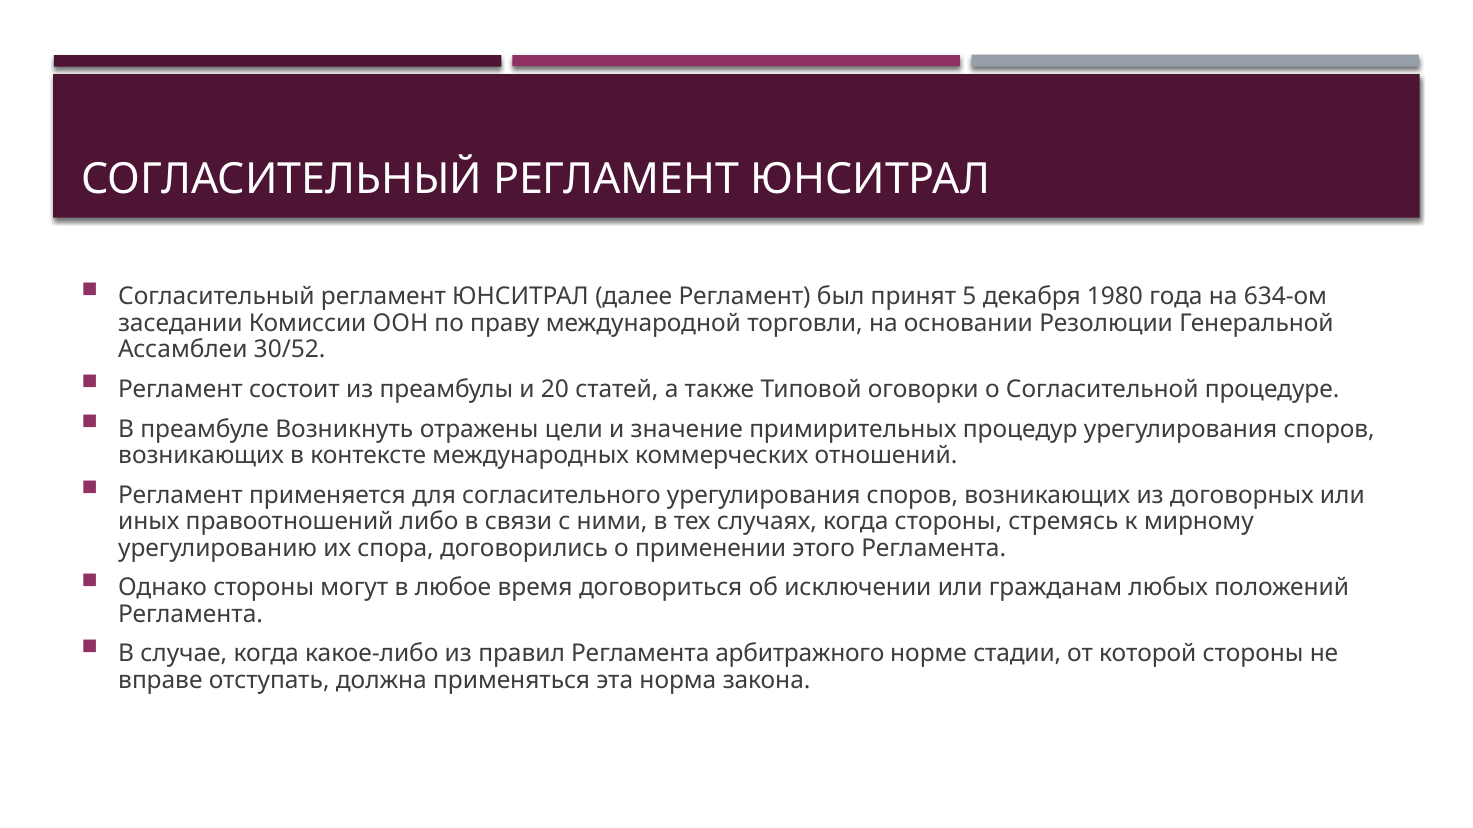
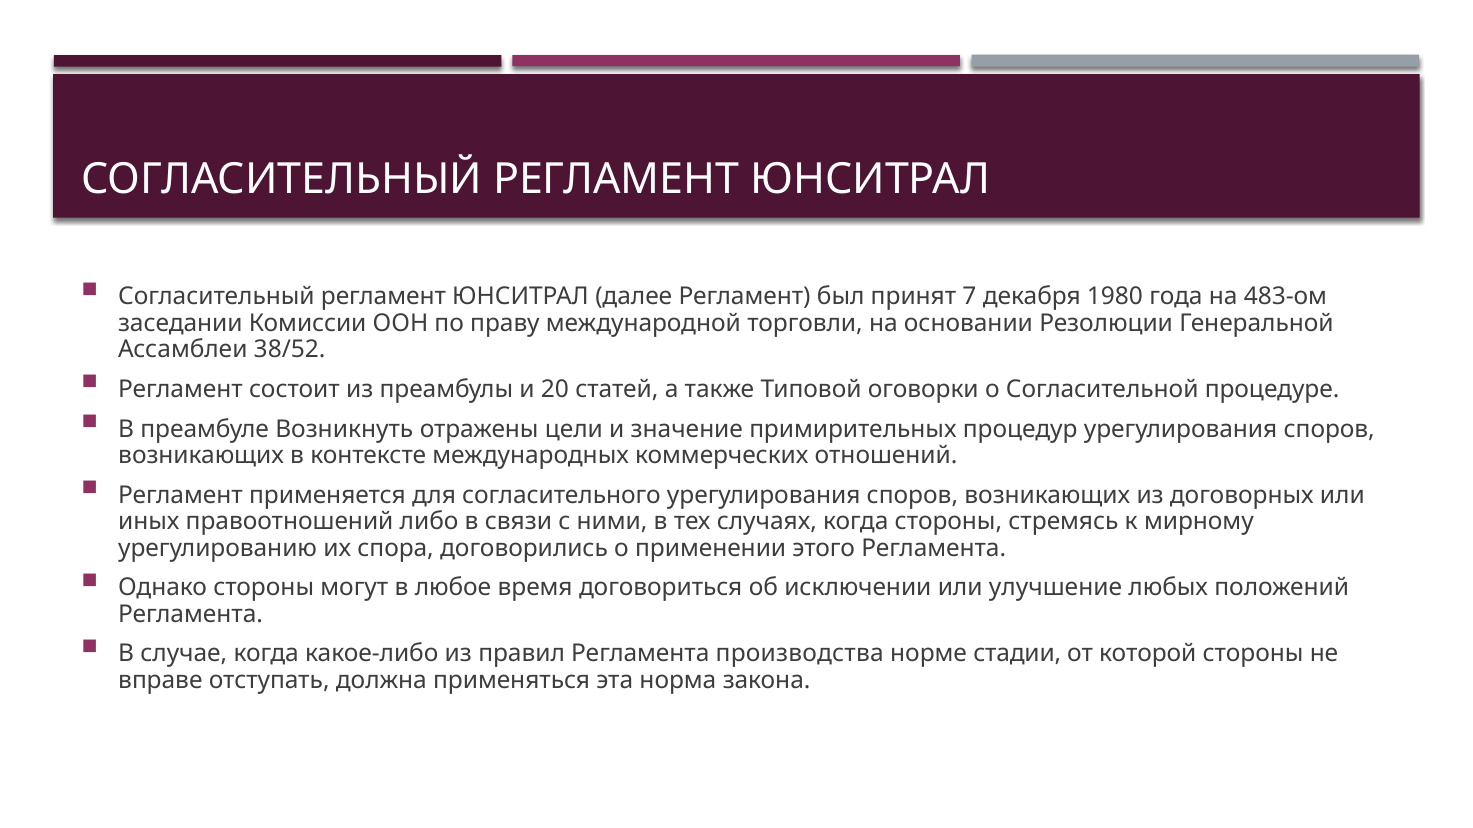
5: 5 -> 7
634-ом: 634-ом -> 483-ом
30/52: 30/52 -> 38/52
гражданам: гражданам -> улучшение
арбитражного: арбитражного -> производства
